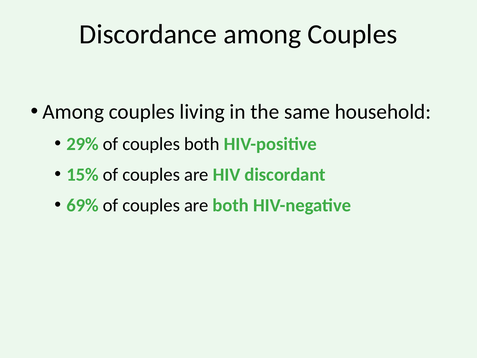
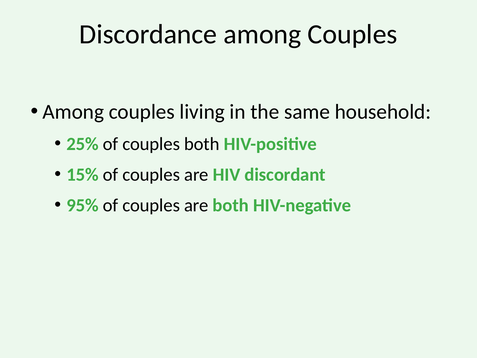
29%: 29% -> 25%
69%: 69% -> 95%
